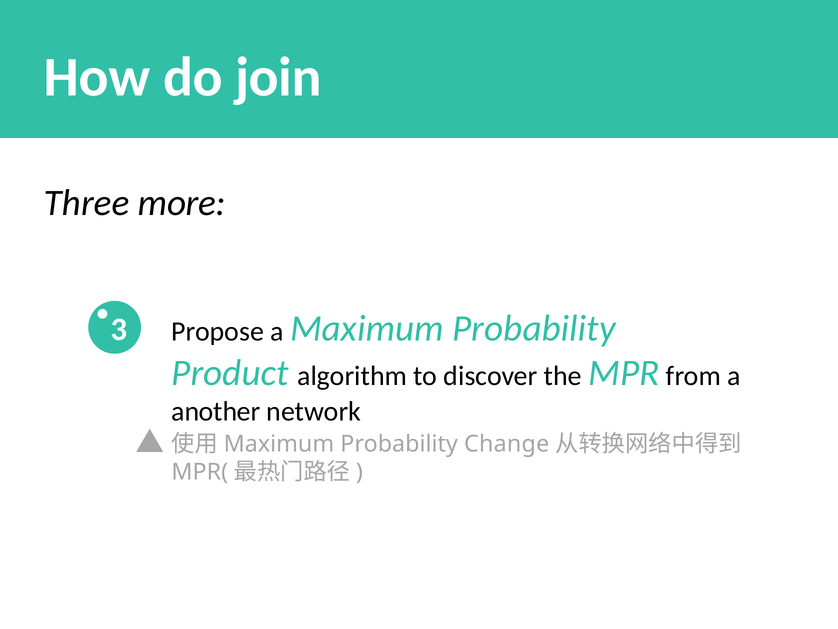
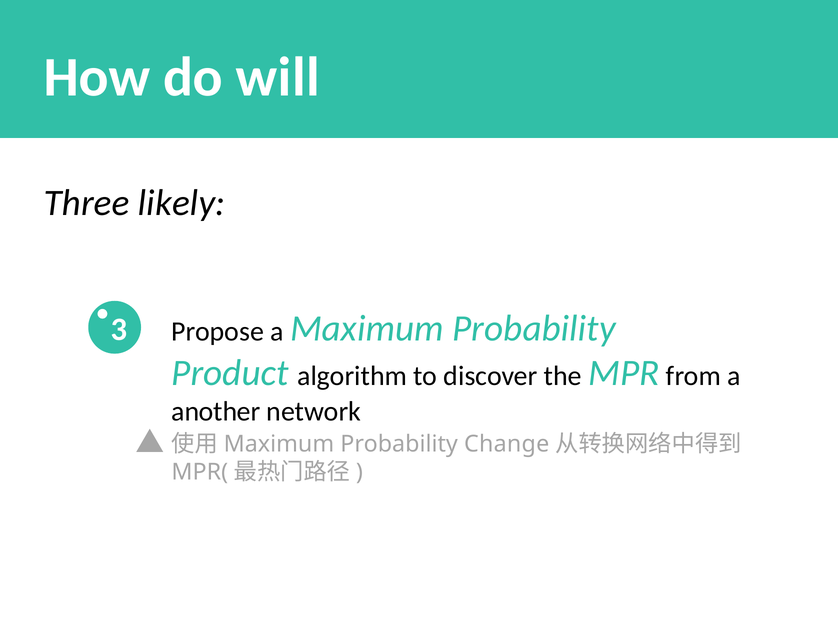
join: join -> will
more: more -> likely
